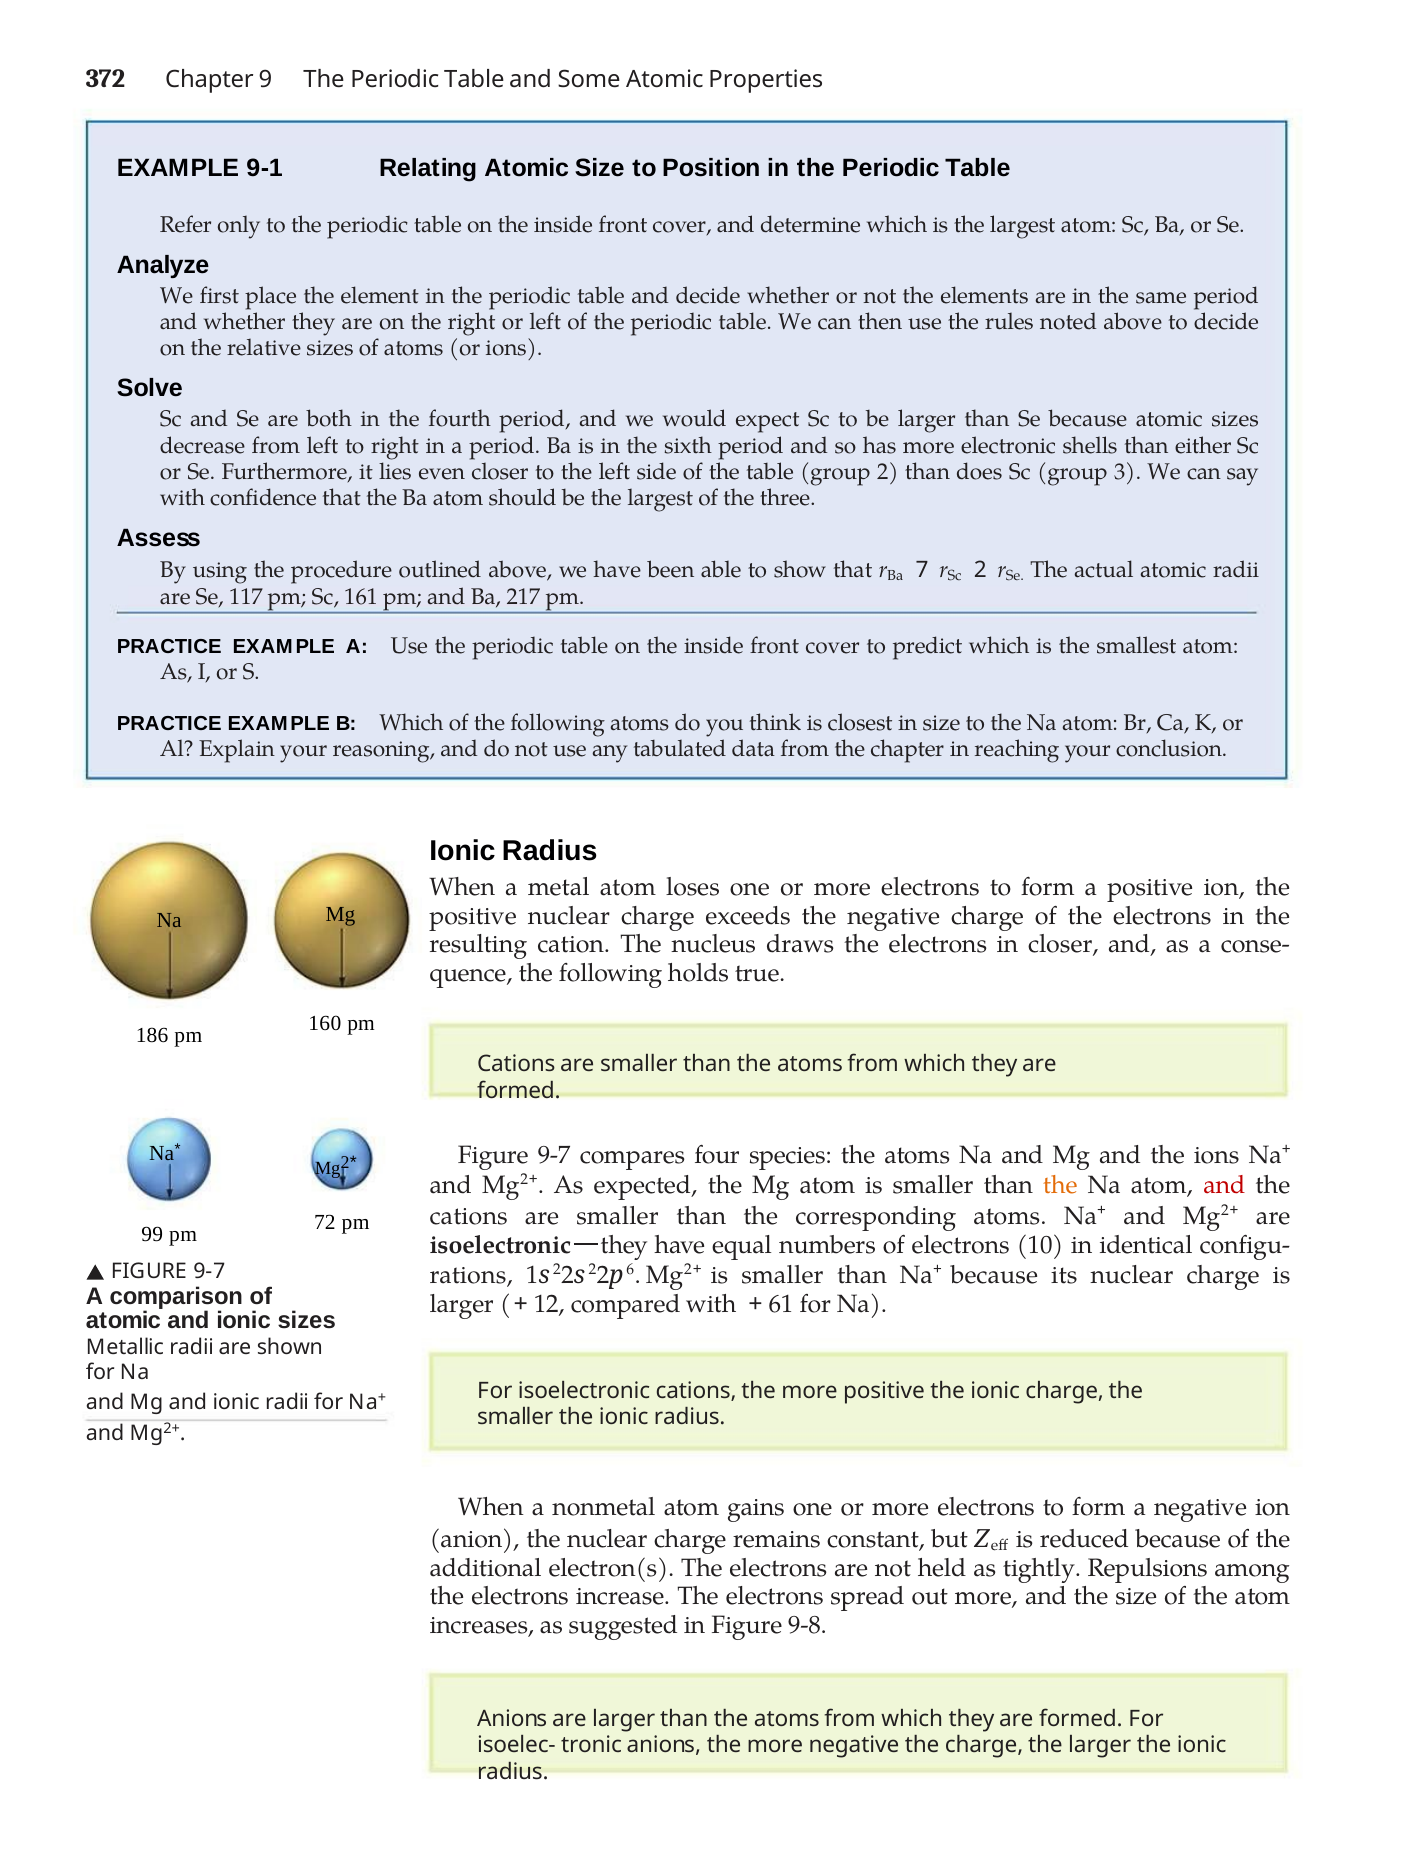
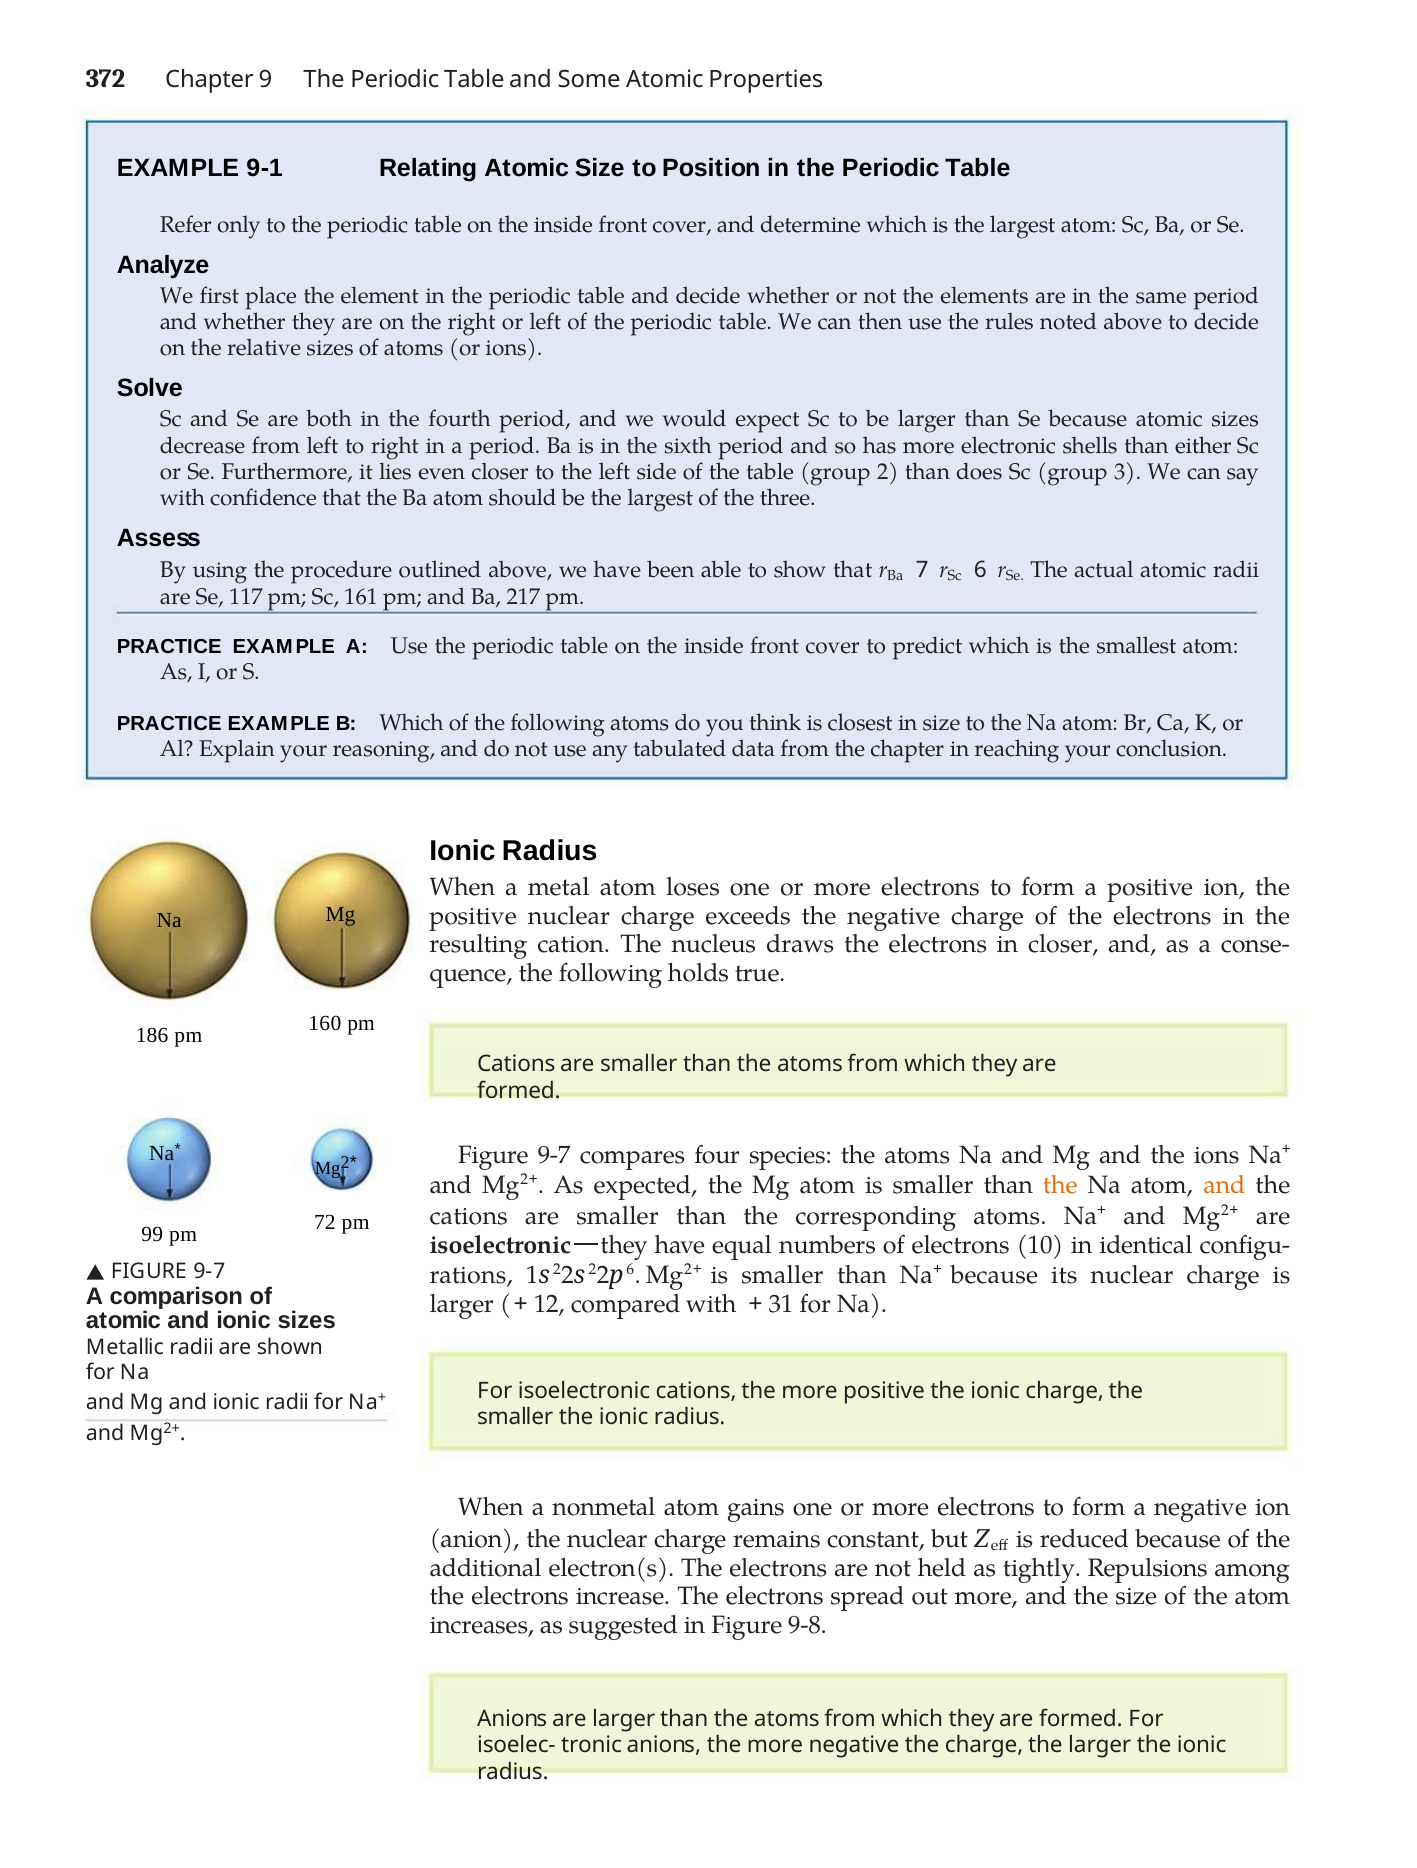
Sc 2: 2 -> 6
and at (1224, 1185) colour: red -> orange
61: 61 -> 31
